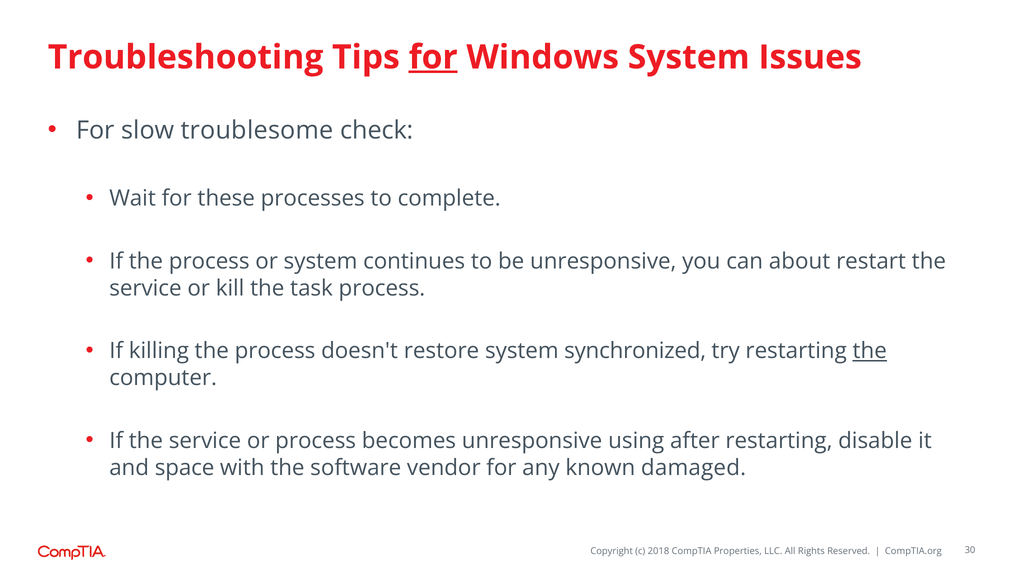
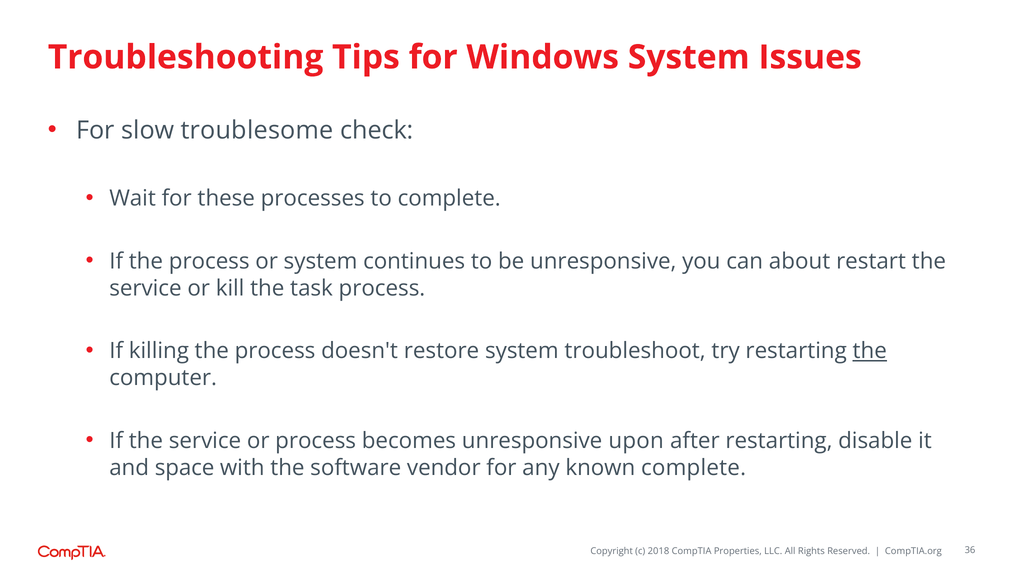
for at (433, 57) underline: present -> none
synchronized: synchronized -> troubleshoot
using: using -> upon
known damaged: damaged -> complete
30: 30 -> 36
